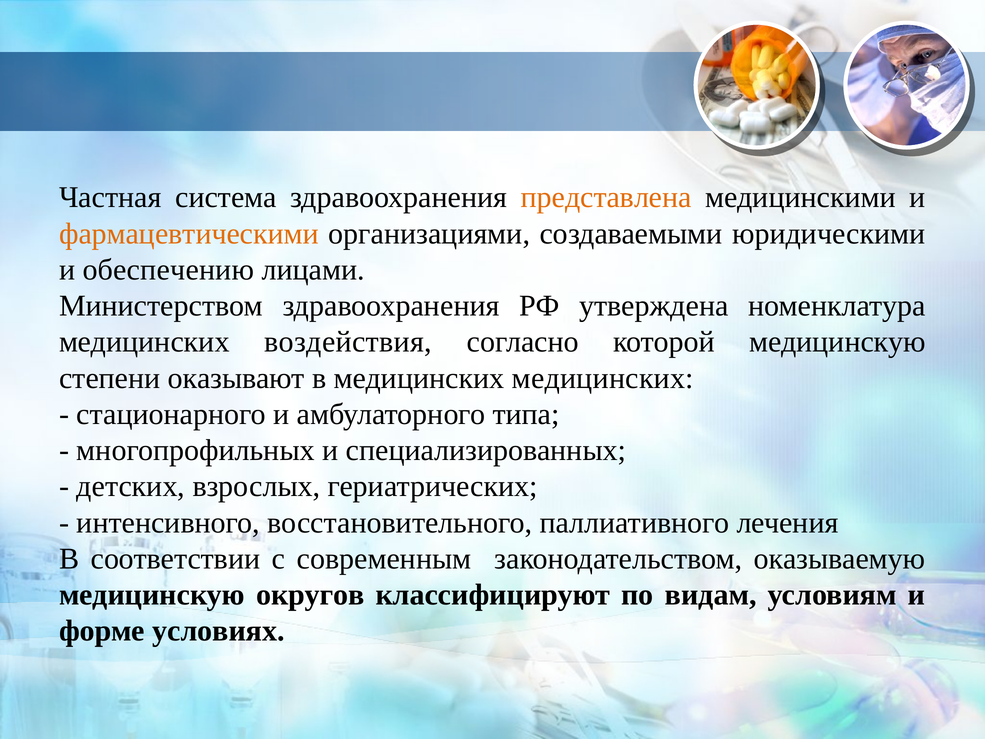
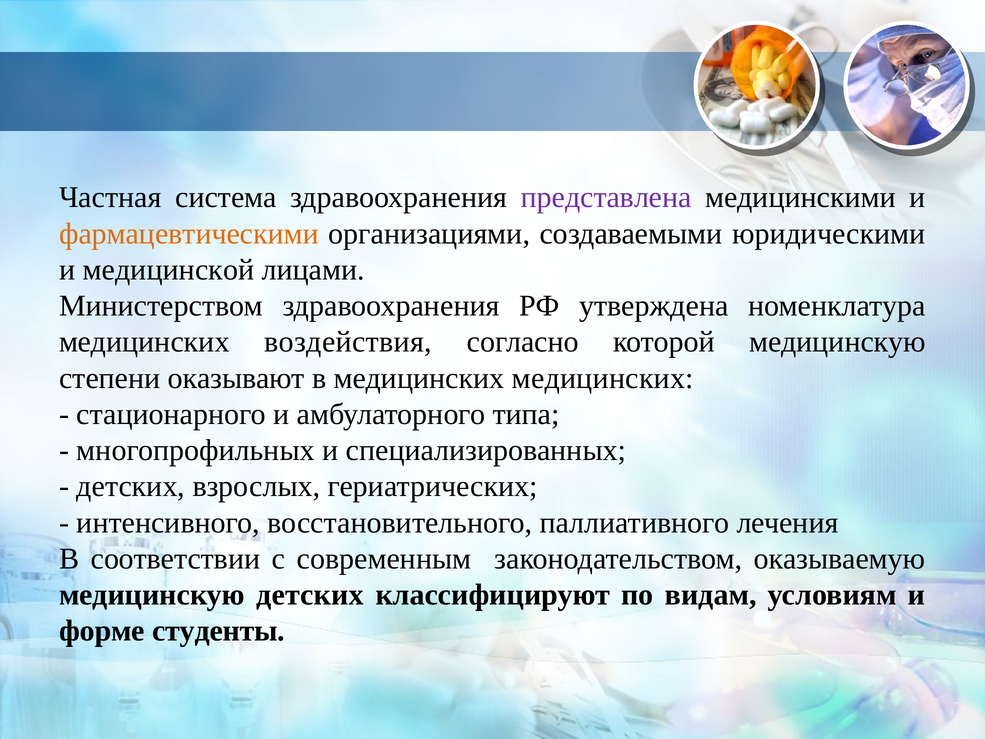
представлена colour: orange -> purple
обеспечению: обеспечению -> медицинской
медицинскую округов: округов -> детских
условиях: условиях -> студенты
